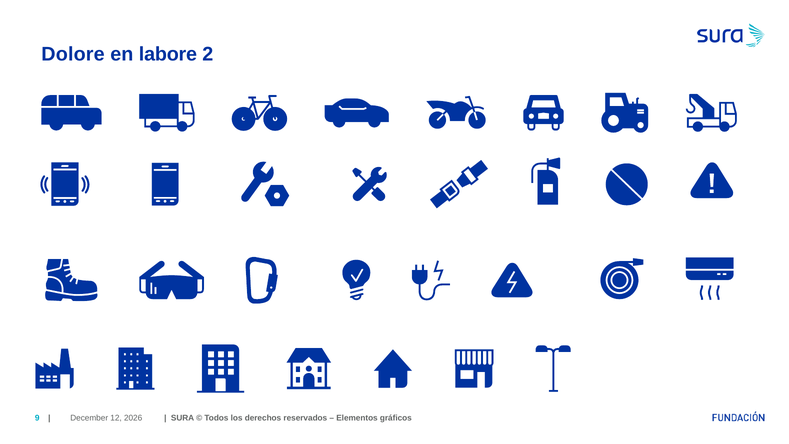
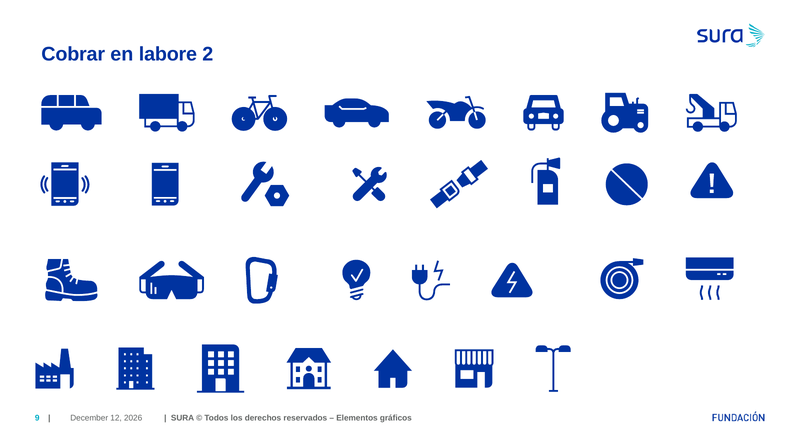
Dolore: Dolore -> Cobrar
